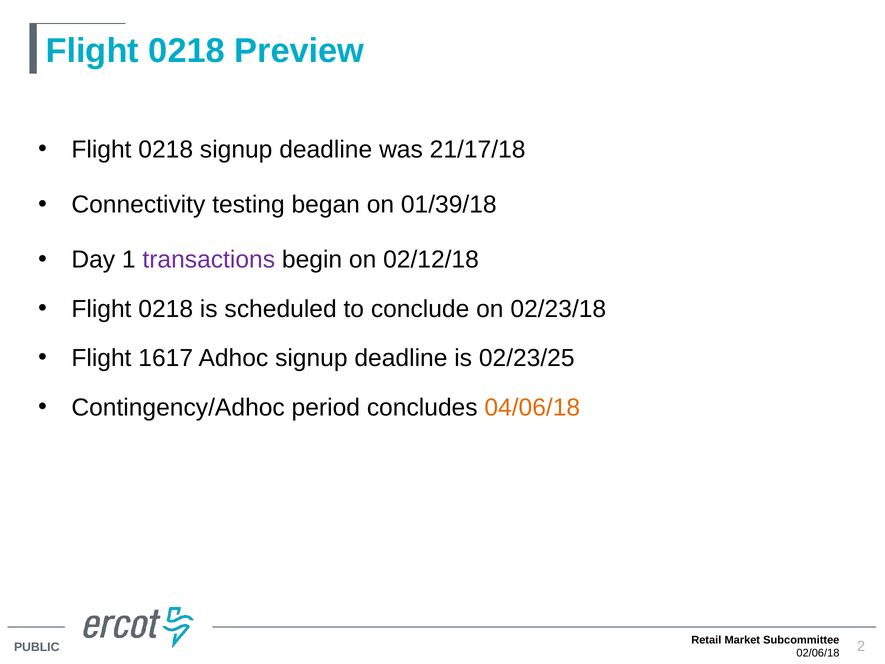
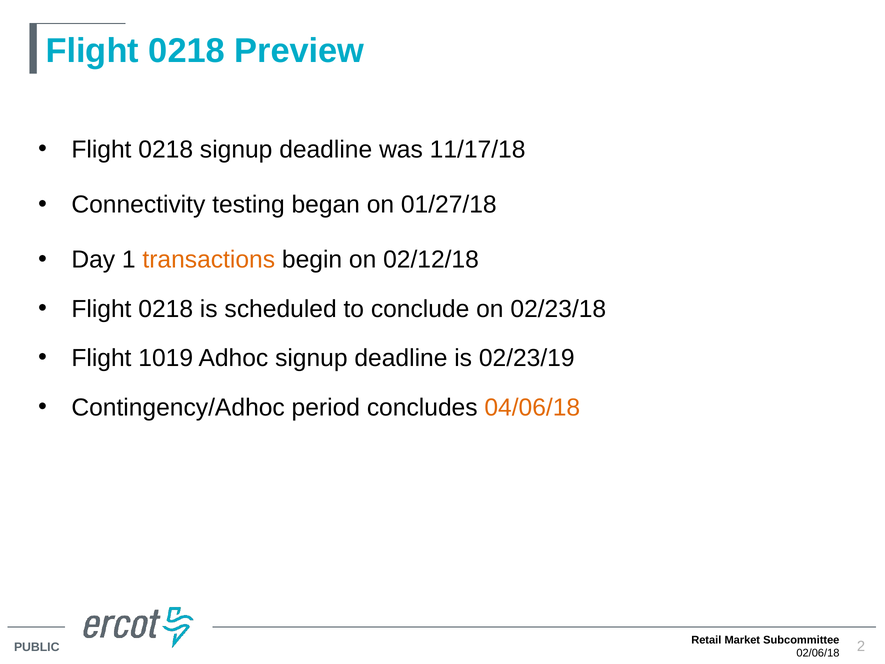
21/17/18: 21/17/18 -> 11/17/18
01/39/18: 01/39/18 -> 01/27/18
transactions colour: purple -> orange
1617: 1617 -> 1019
02/23/25: 02/23/25 -> 02/23/19
